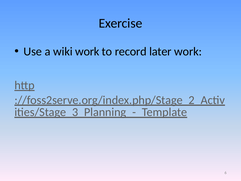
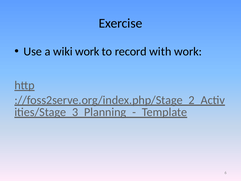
later: later -> with
